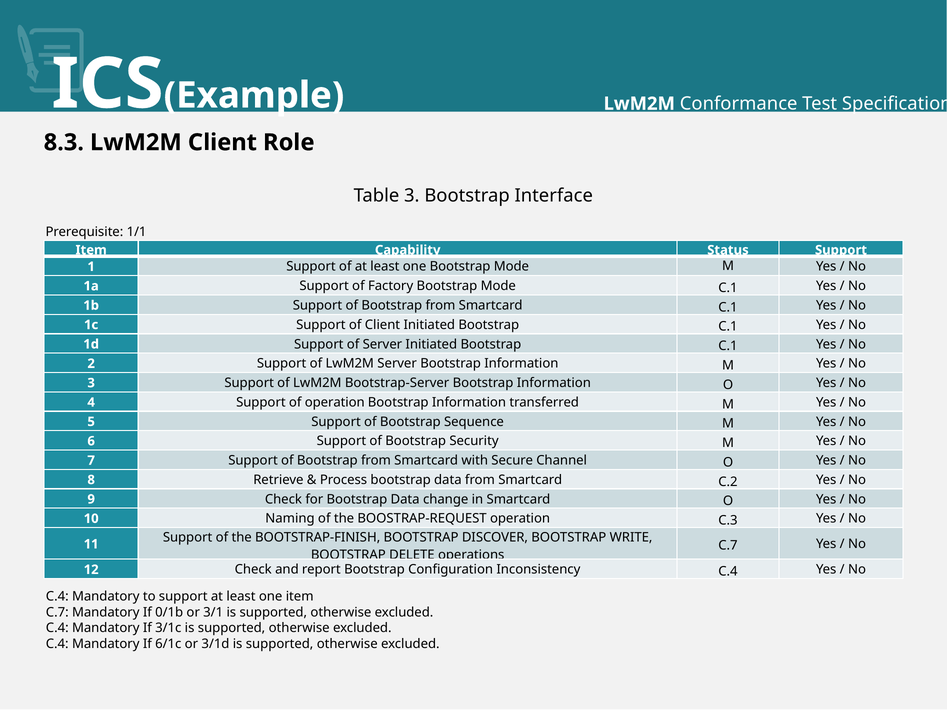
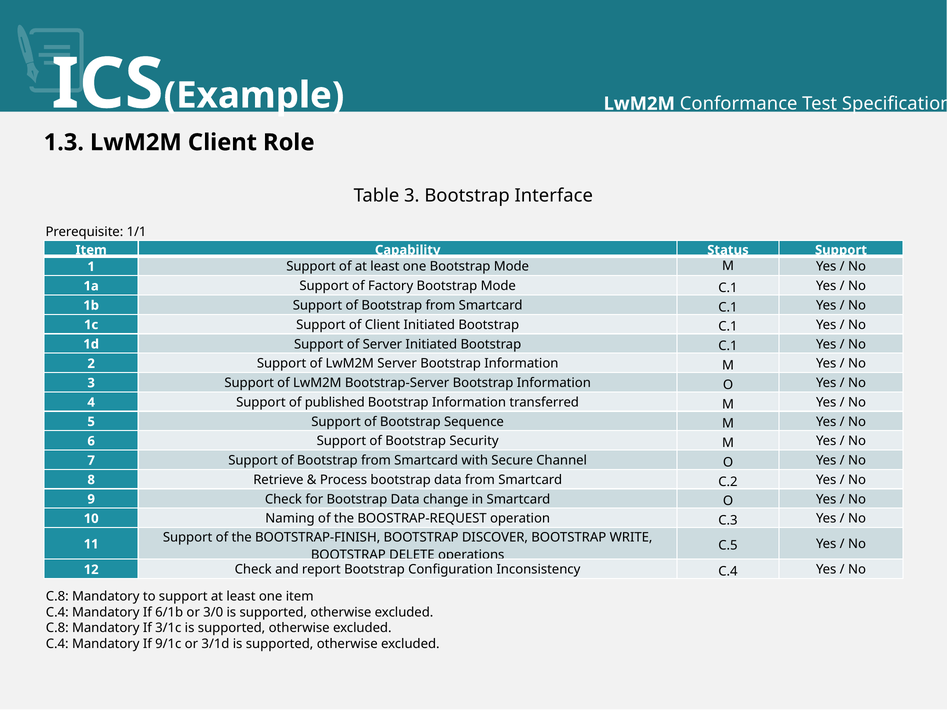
8.3: 8.3 -> 1.3
of operation: operation -> published
C.7 at (728, 546): C.7 -> C.5
C.4 at (57, 597): C.4 -> C.8
C.7 at (57, 612): C.7 -> C.4
0/1b: 0/1b -> 6/1b
3/1: 3/1 -> 3/0
C.4 at (57, 628): C.4 -> C.8
6/1c: 6/1c -> 9/1c
